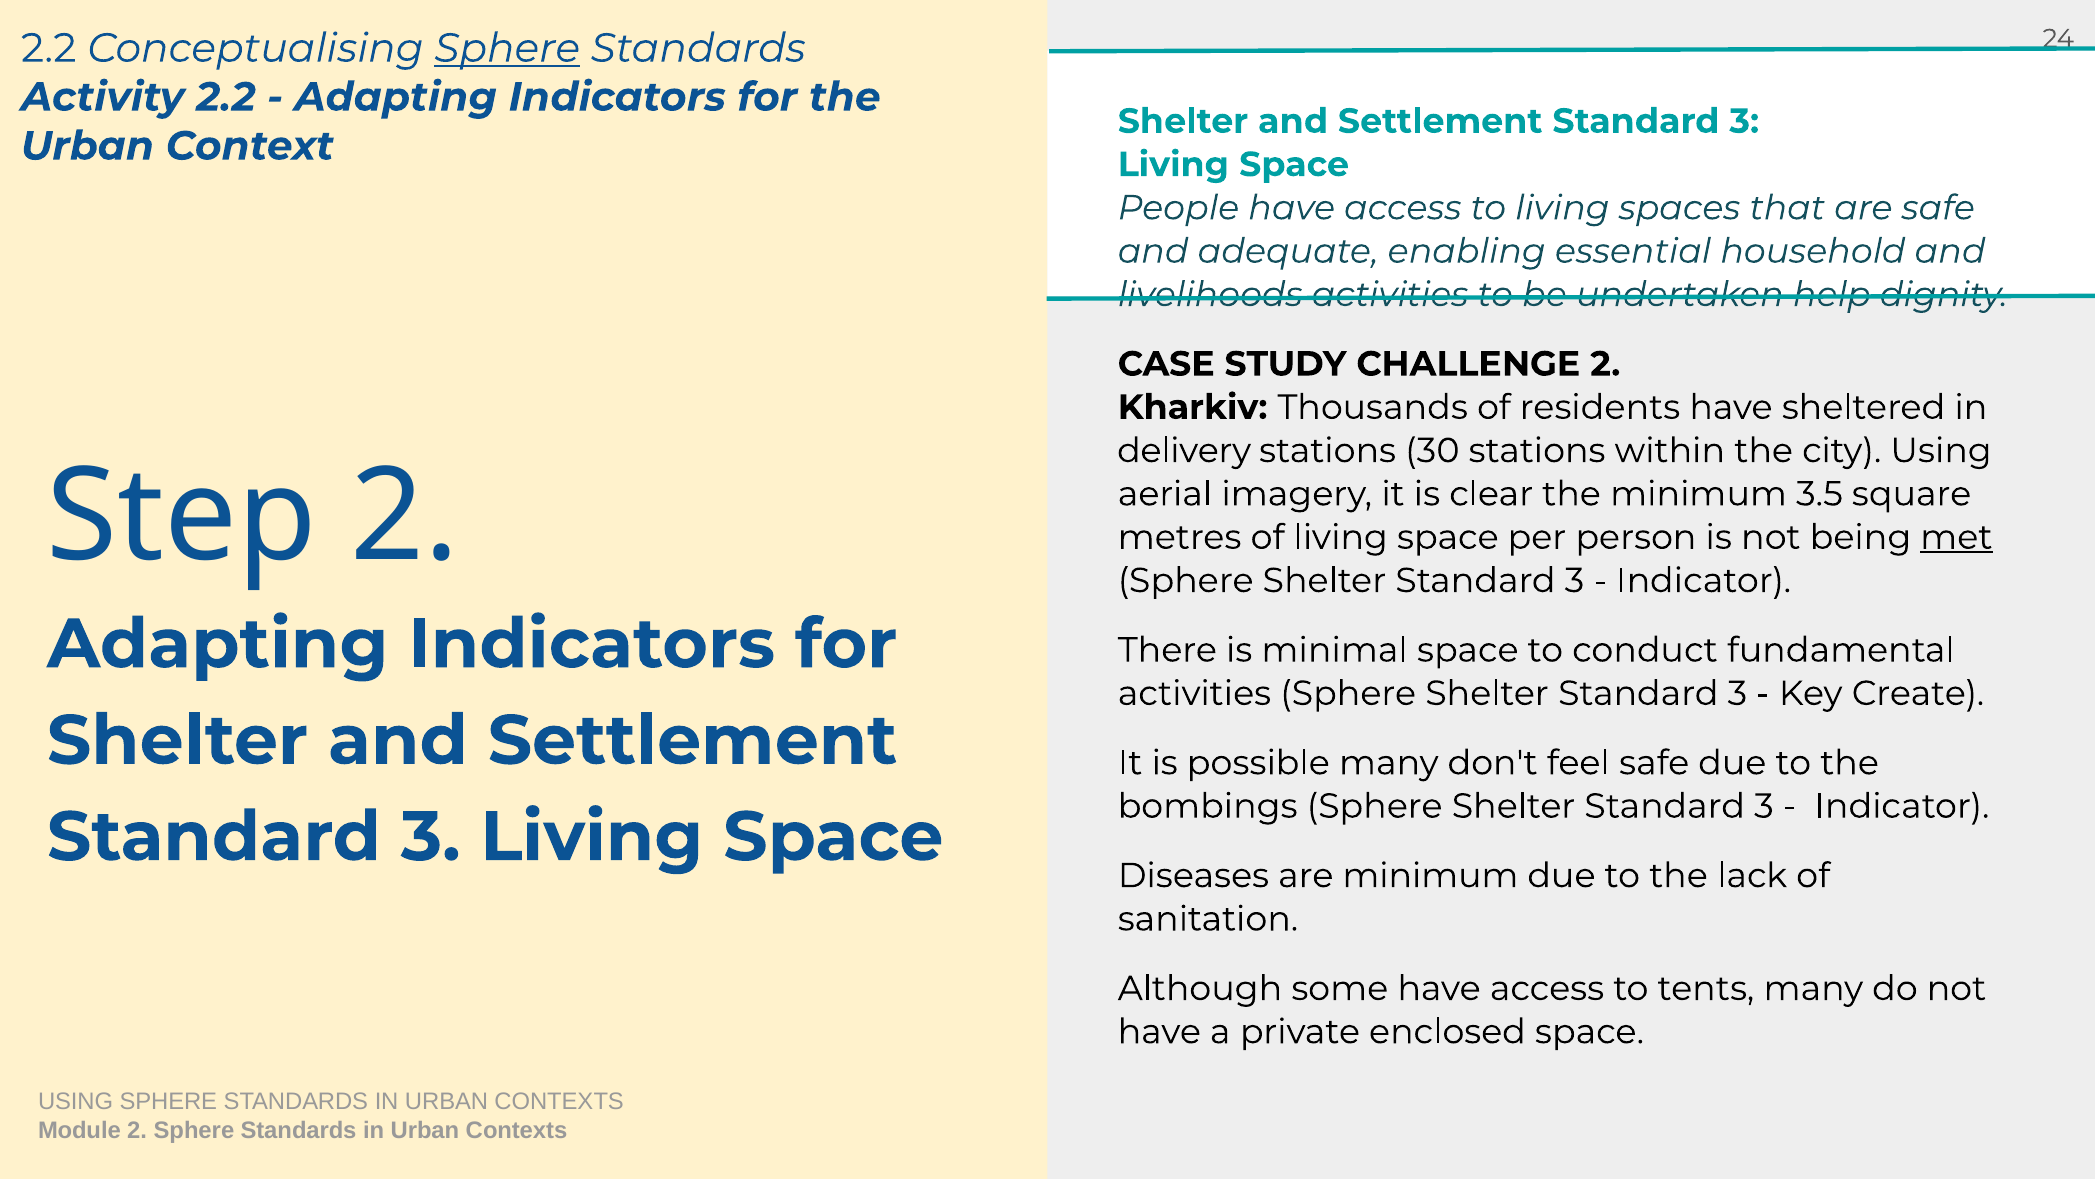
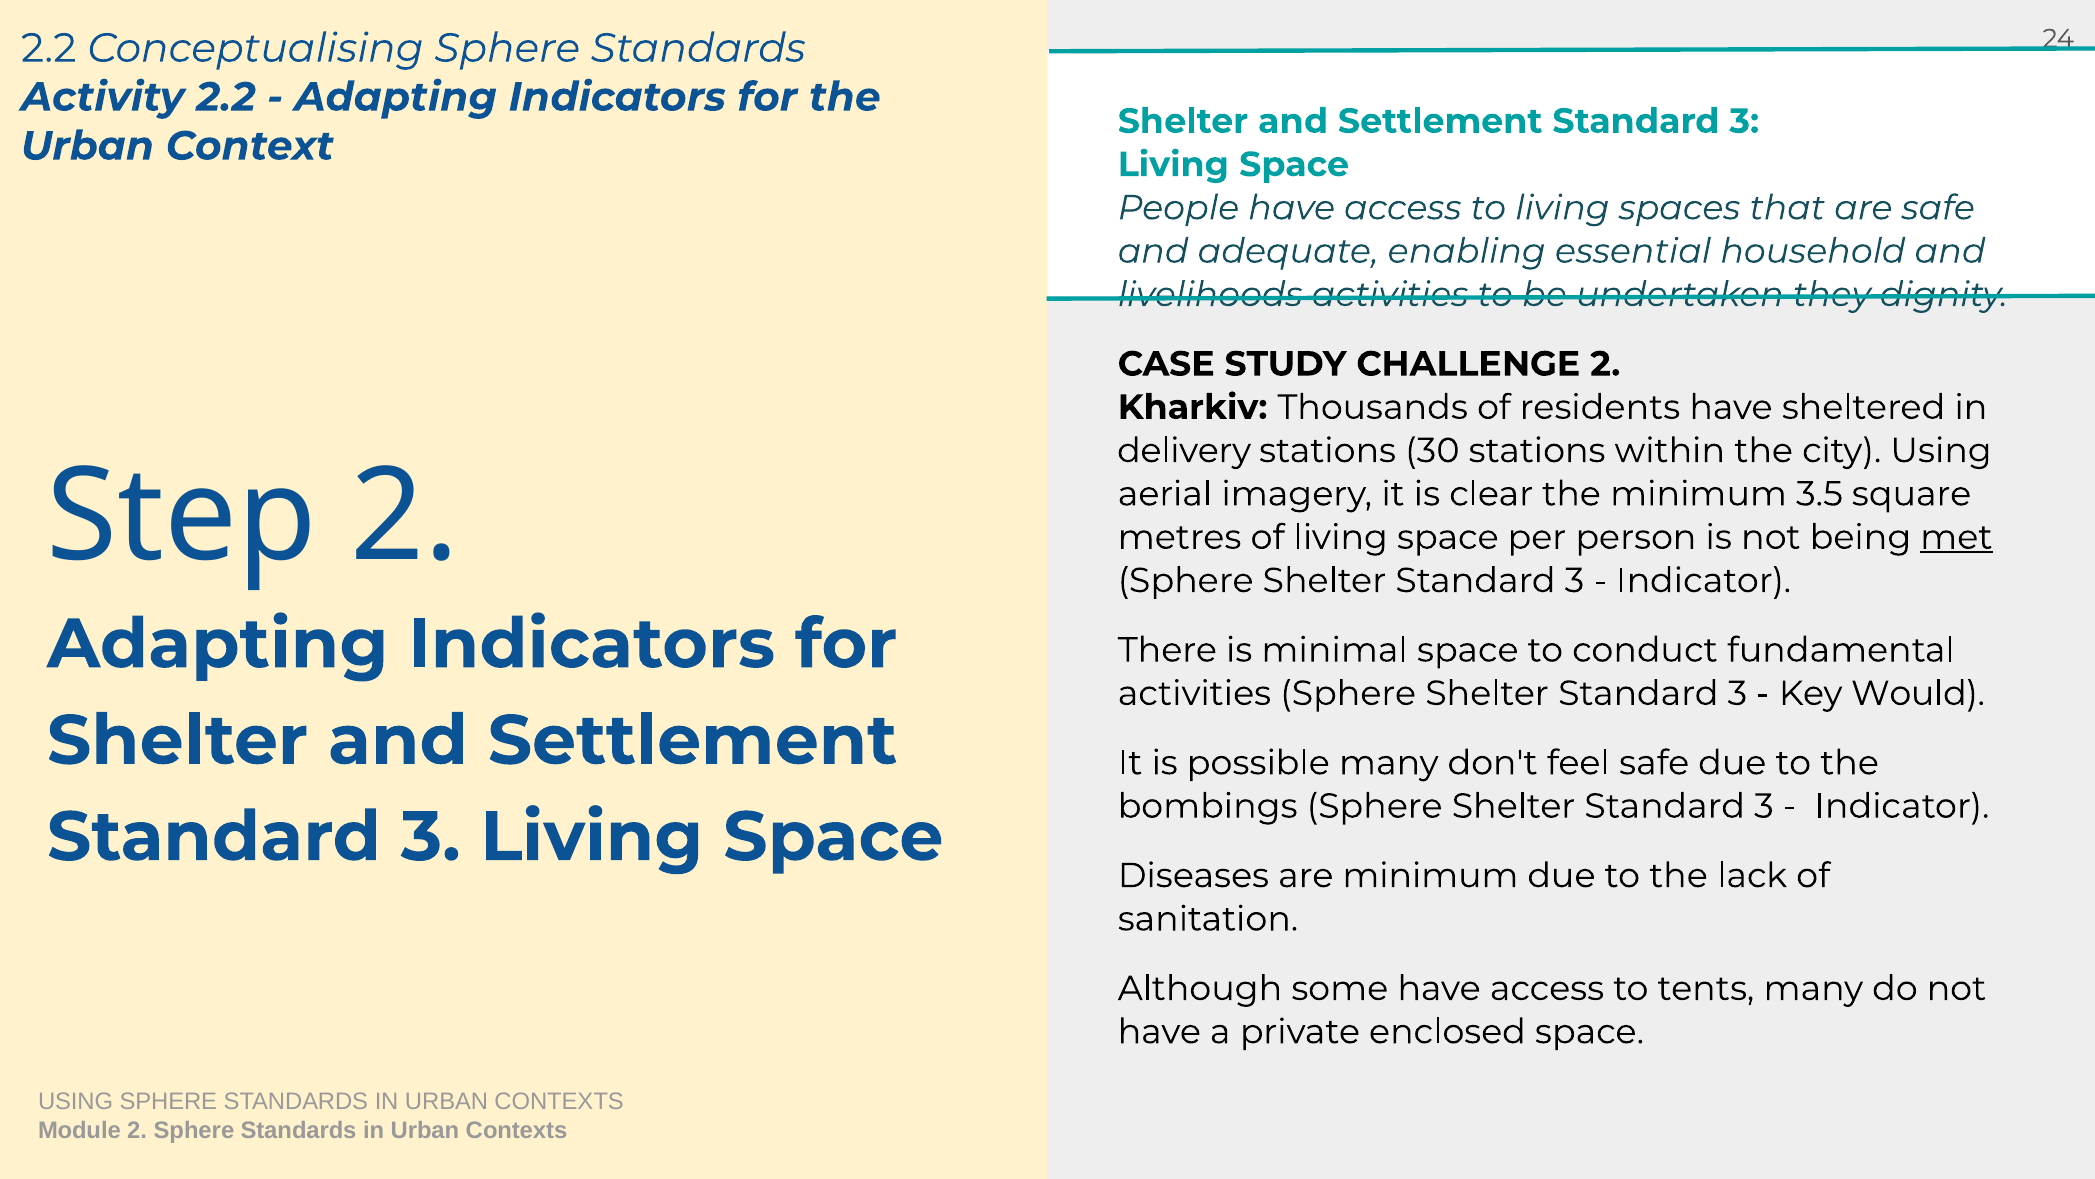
Sphere at (507, 48) underline: present -> none
help: help -> they
Create: Create -> Would
